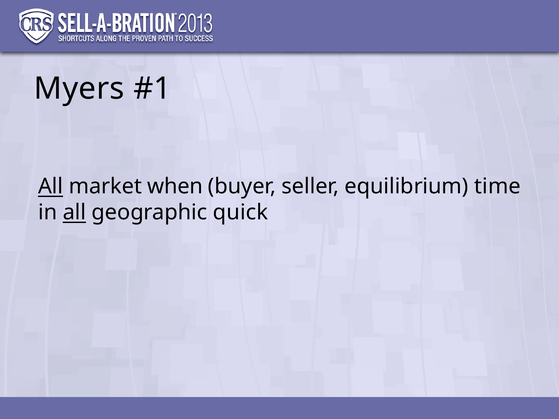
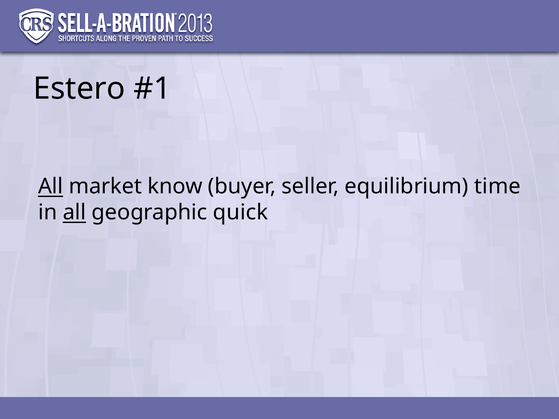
Myers: Myers -> Estero
when: when -> know
